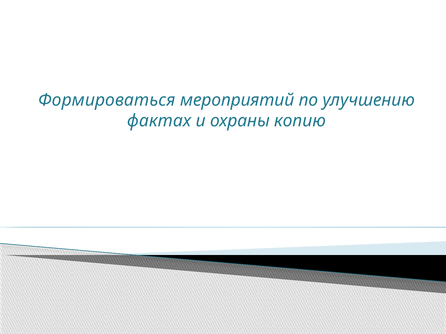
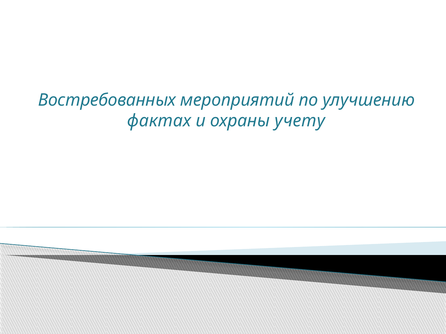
Формироваться: Формироваться -> Востребованных
копию: копию -> учету
